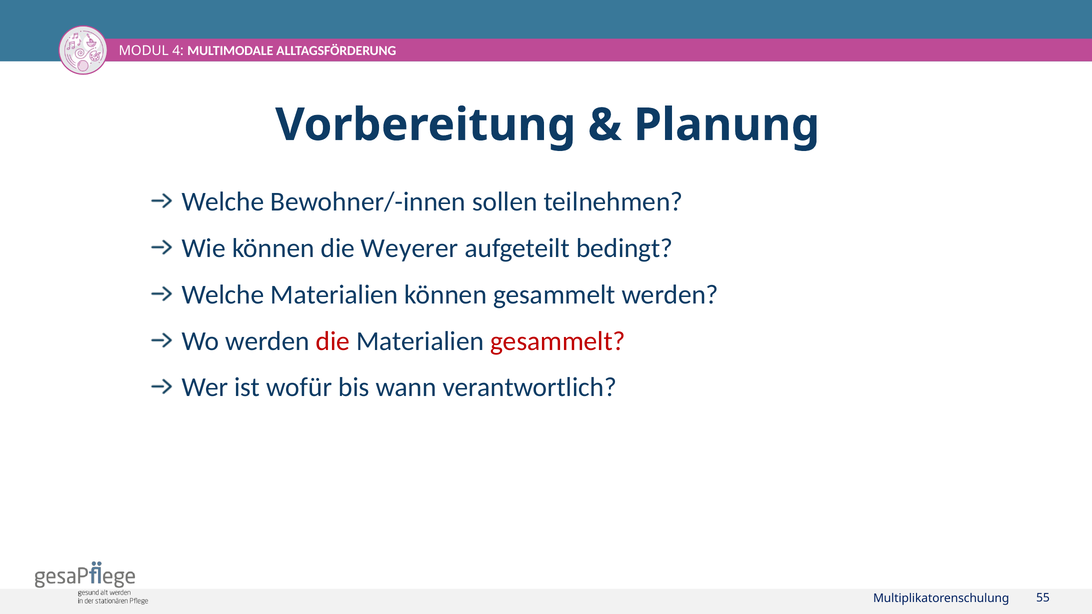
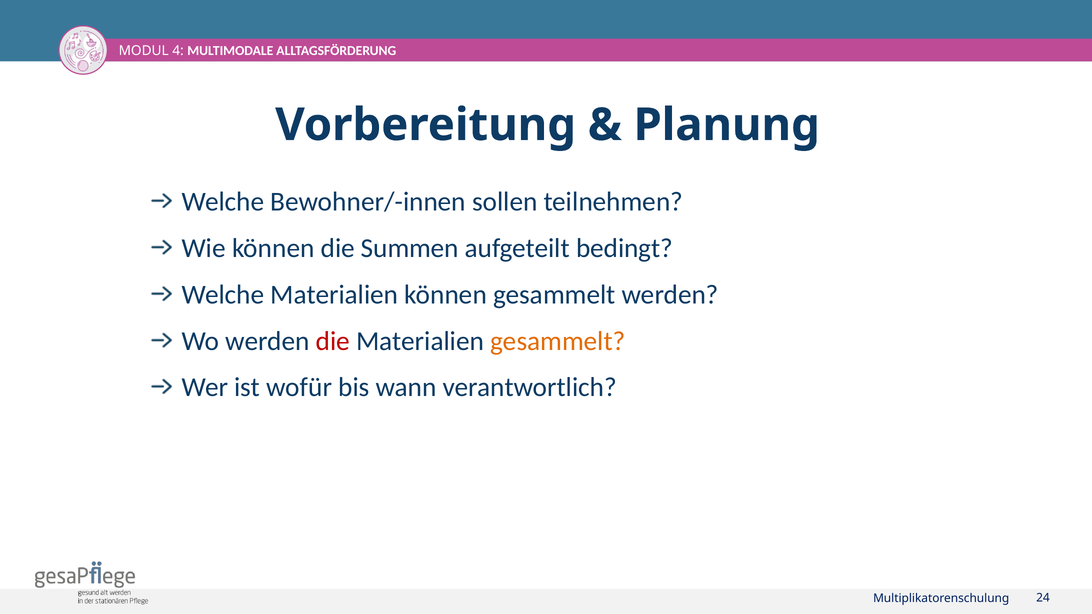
Weyerer: Weyerer -> Summen
gesammelt at (558, 341) colour: red -> orange
55: 55 -> 24
